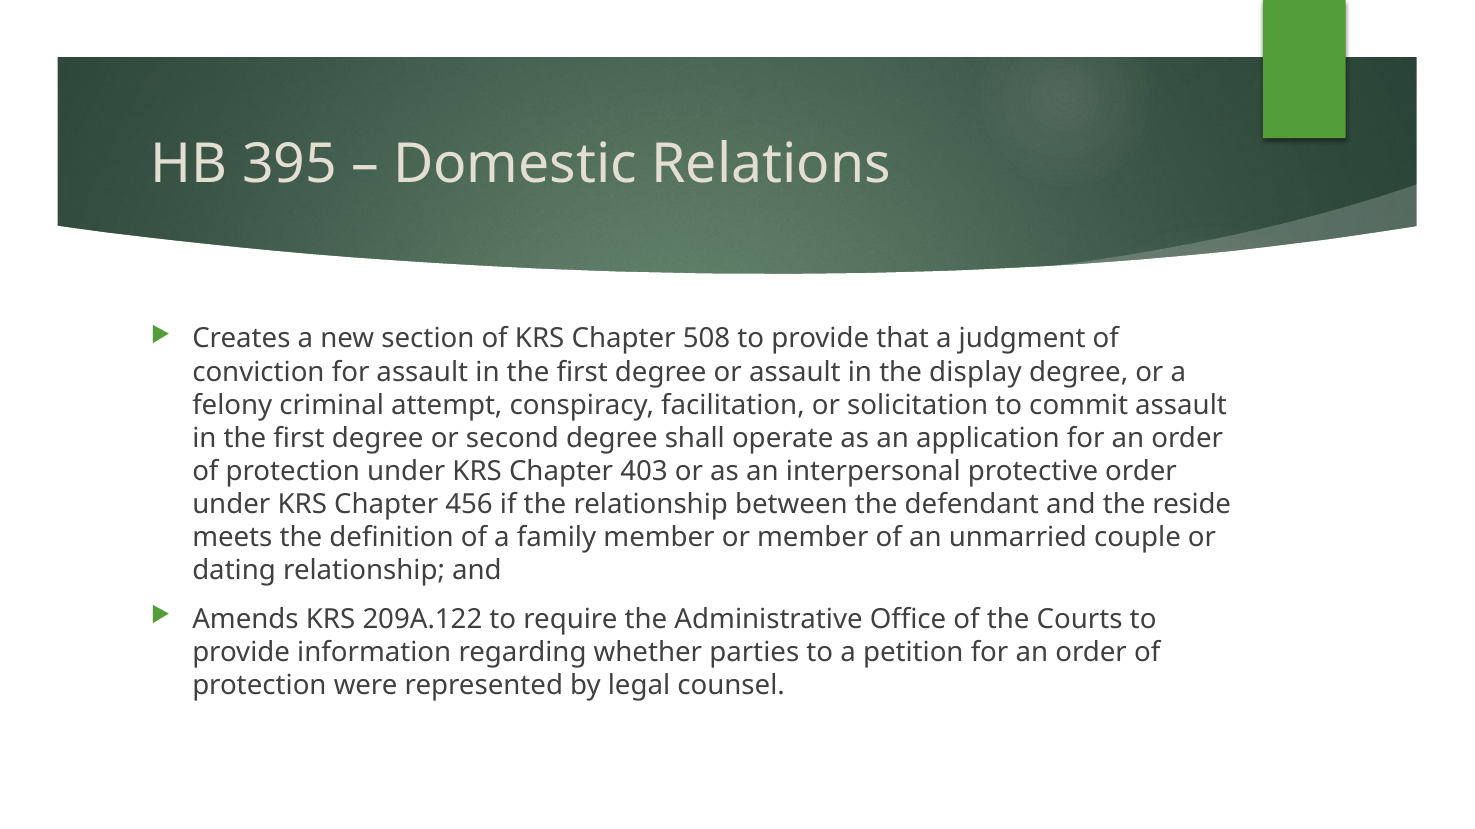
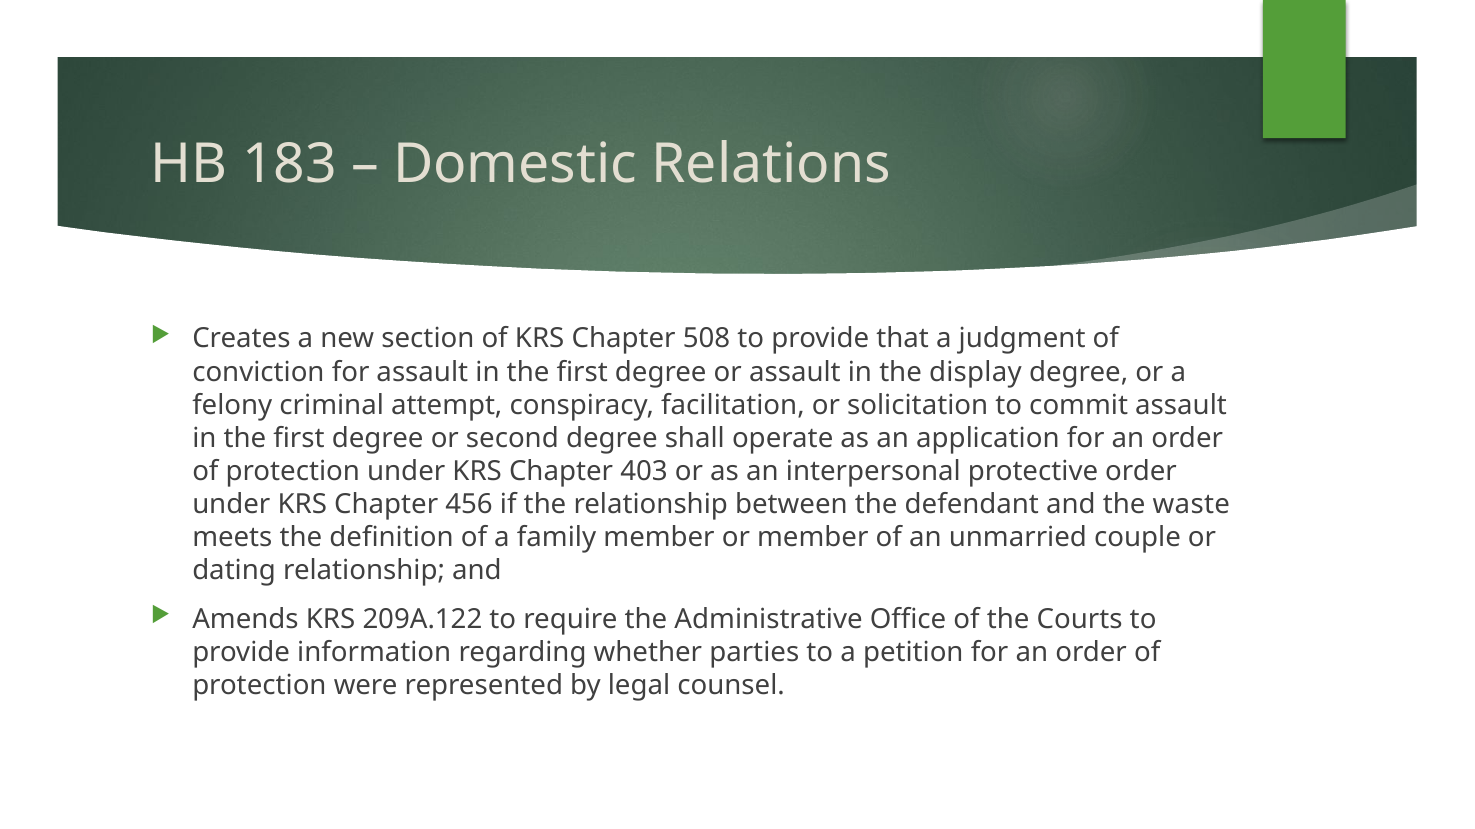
395: 395 -> 183
reside: reside -> waste
